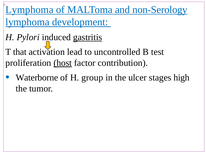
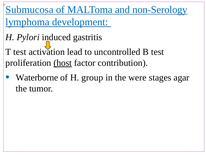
Lymphoma at (29, 10): Lymphoma -> Submucosa
gastritis underline: present -> none
T that: that -> test
ulcer: ulcer -> were
high: high -> agar
